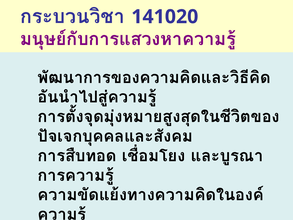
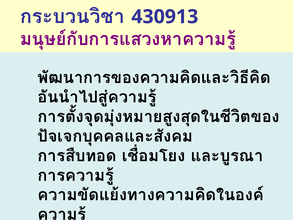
141020: 141020 -> 430913
